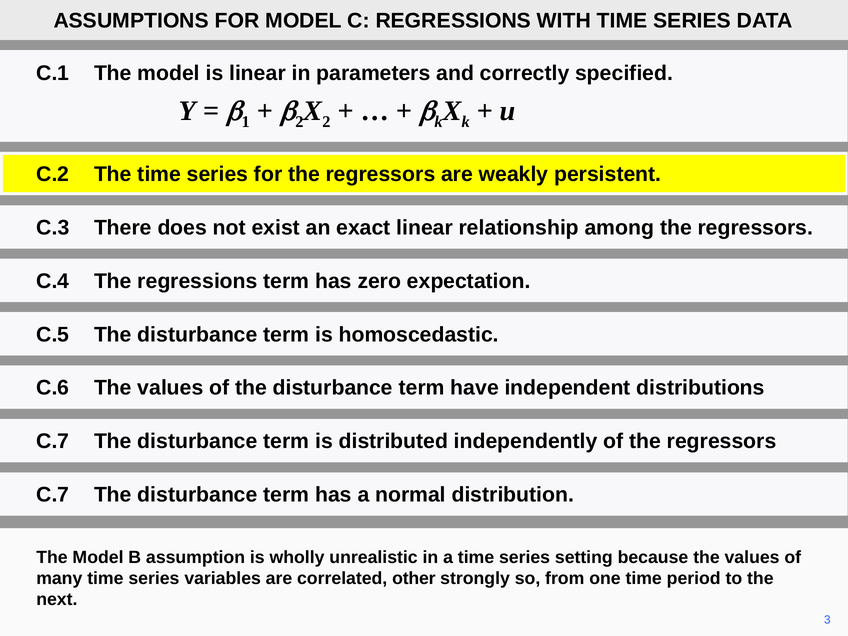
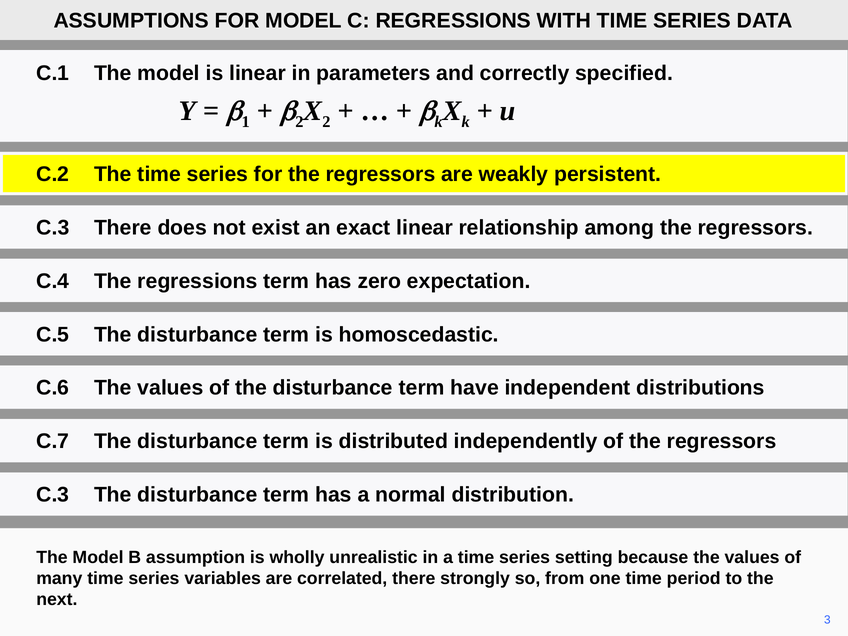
C.7 at (53, 495): C.7 -> C.3
correlated other: other -> there
